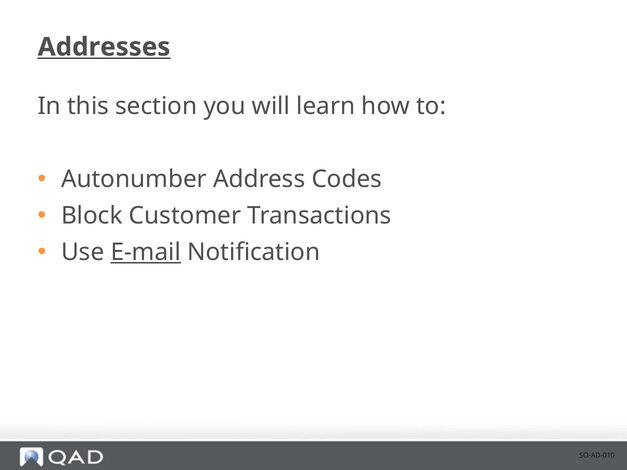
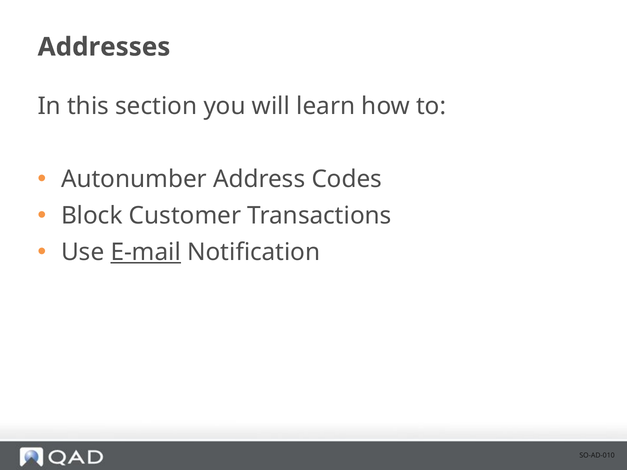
Addresses underline: present -> none
